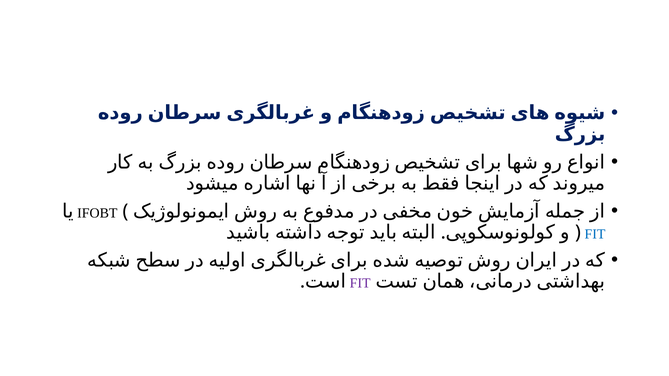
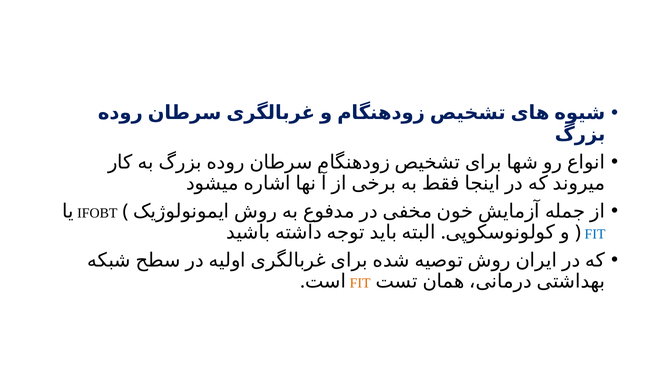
FIT at (360, 283) colour: purple -> orange
